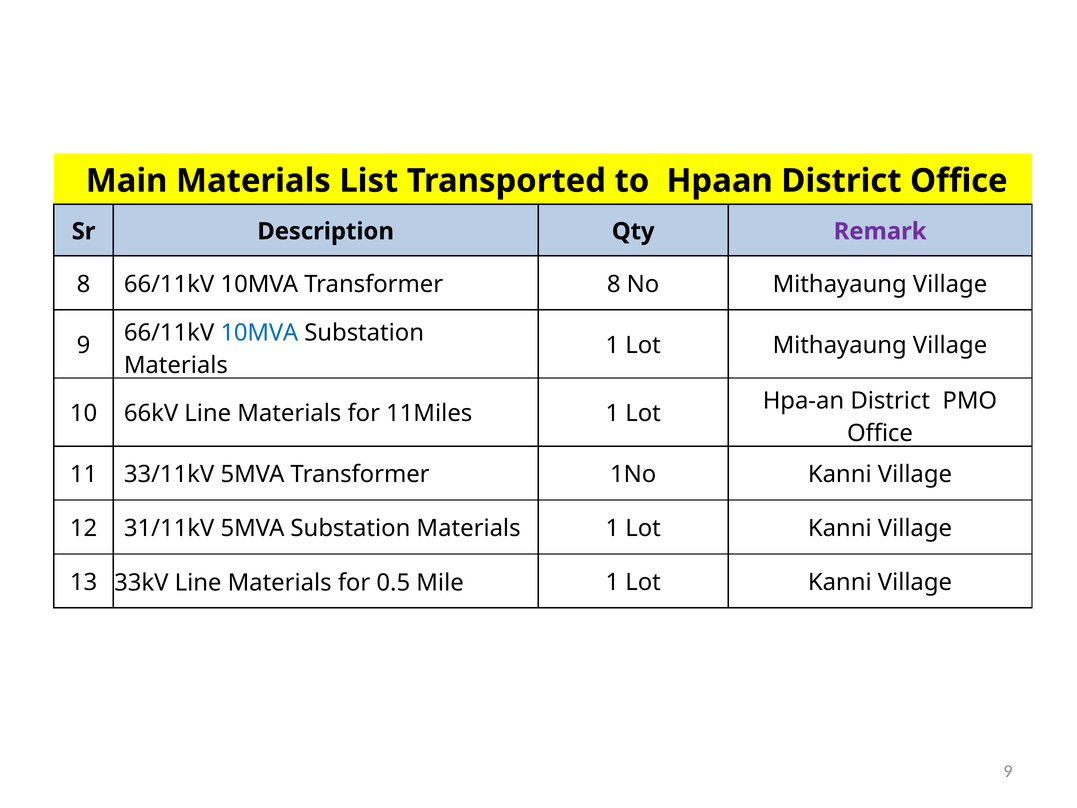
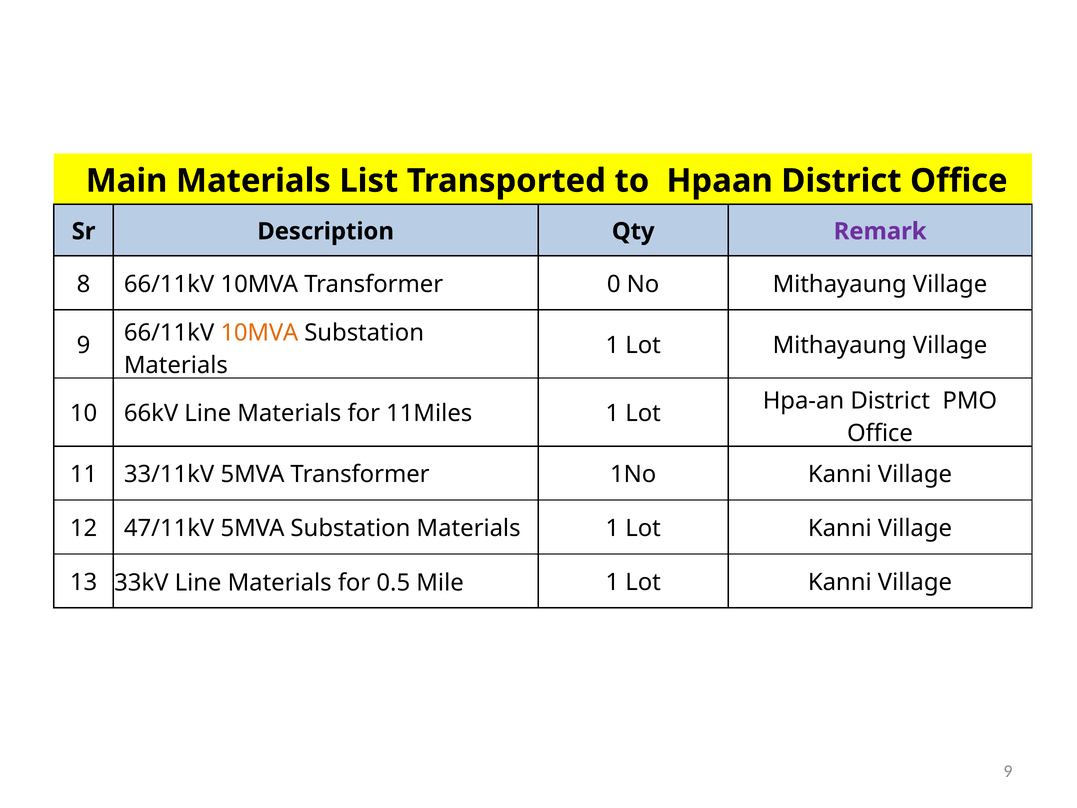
Transformer 8: 8 -> 0
10MVA at (259, 333) colour: blue -> orange
31/11kV: 31/11kV -> 47/11kV
